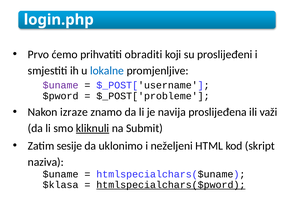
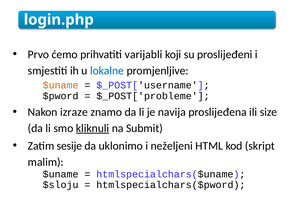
obraditi: obraditi -> varijabli
$uname at (61, 85) colour: purple -> orange
važi: važi -> size
naziva: naziva -> malim
$klasa: $klasa -> $sloju
htmlspecialchars($pword underline: present -> none
